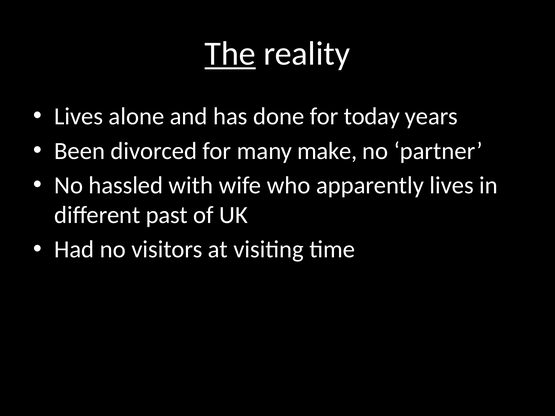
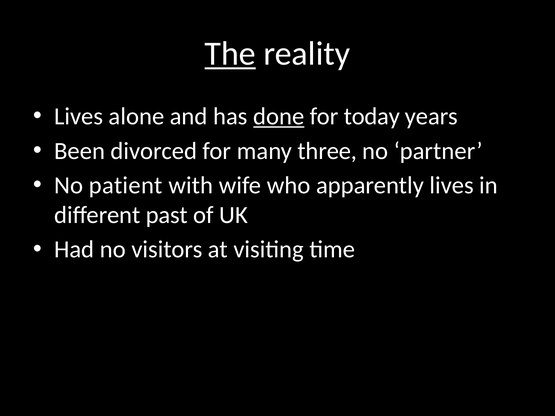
done underline: none -> present
make: make -> three
hassled: hassled -> patient
